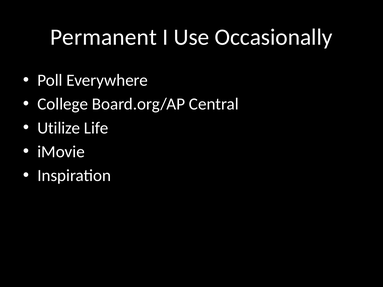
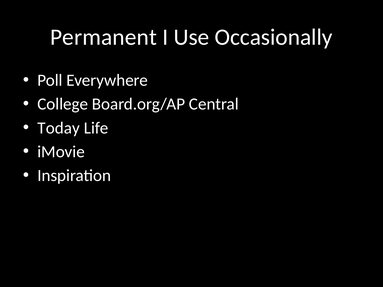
Utilize: Utilize -> Today
